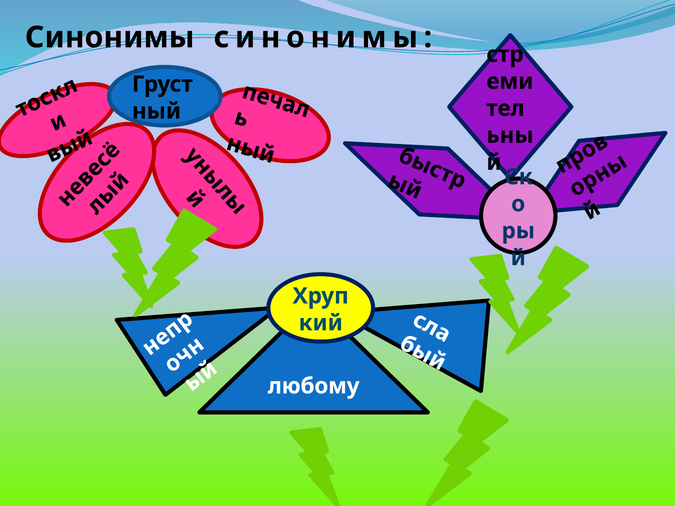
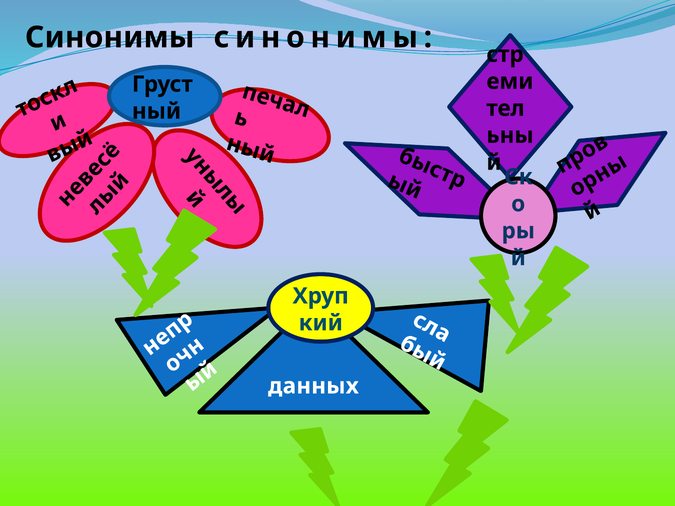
любому: любому -> данных
